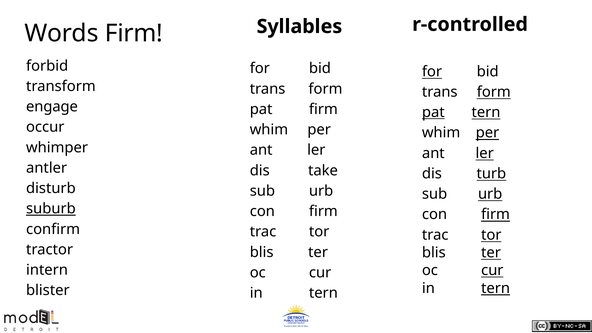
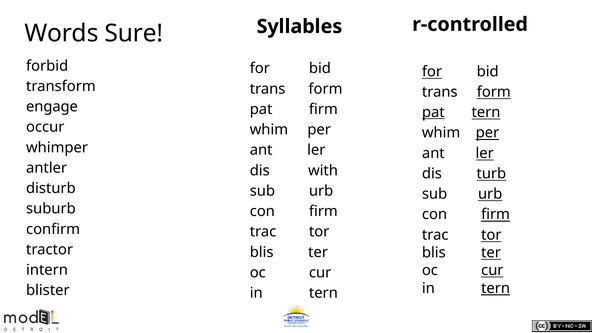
Words Firm: Firm -> Sure
take: take -> with
suburb underline: present -> none
